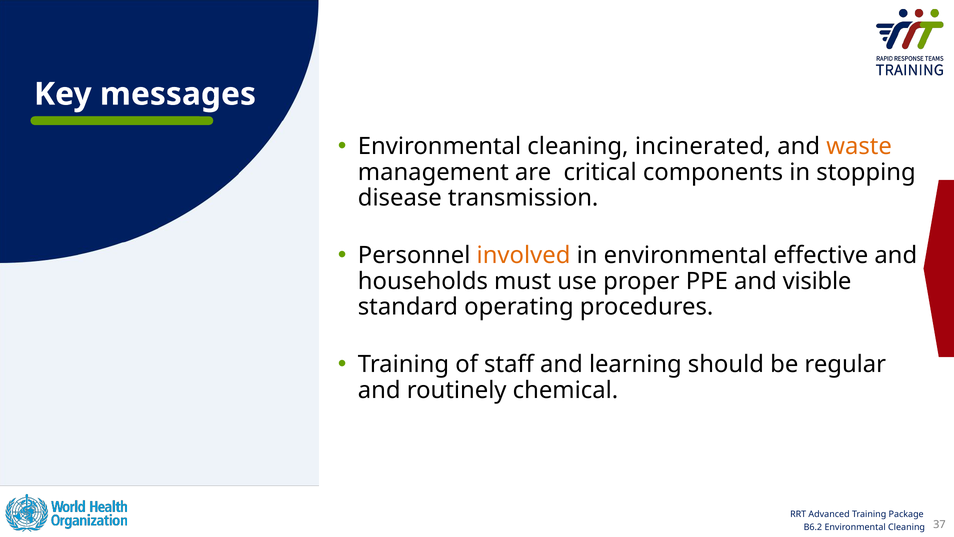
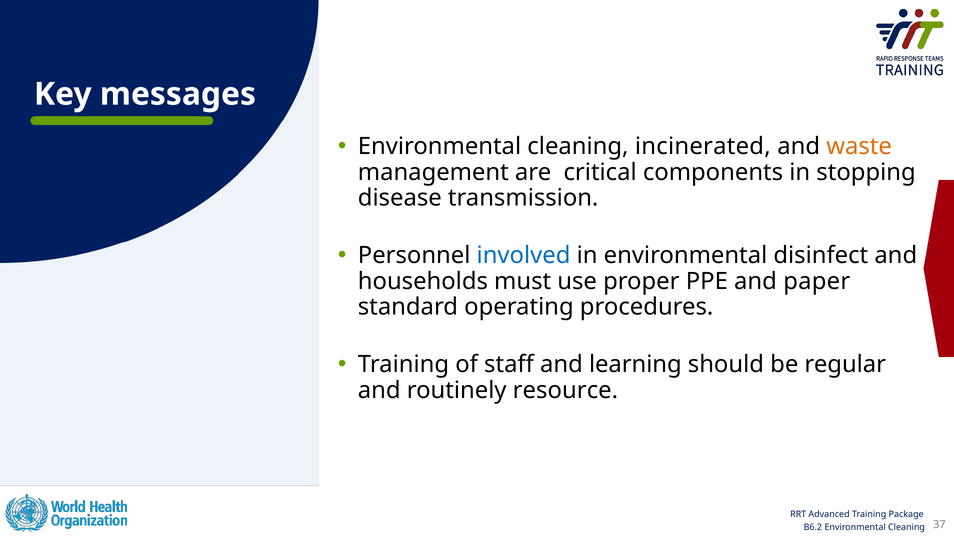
involved colour: orange -> blue
effective: effective -> disinfect
visible: visible -> paper
chemical: chemical -> resource
